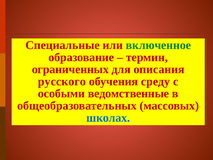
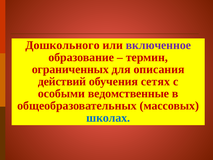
Специальные: Специальные -> Дошкольного
включенное colour: green -> purple
русского: русского -> действий
среду: среду -> сетях
